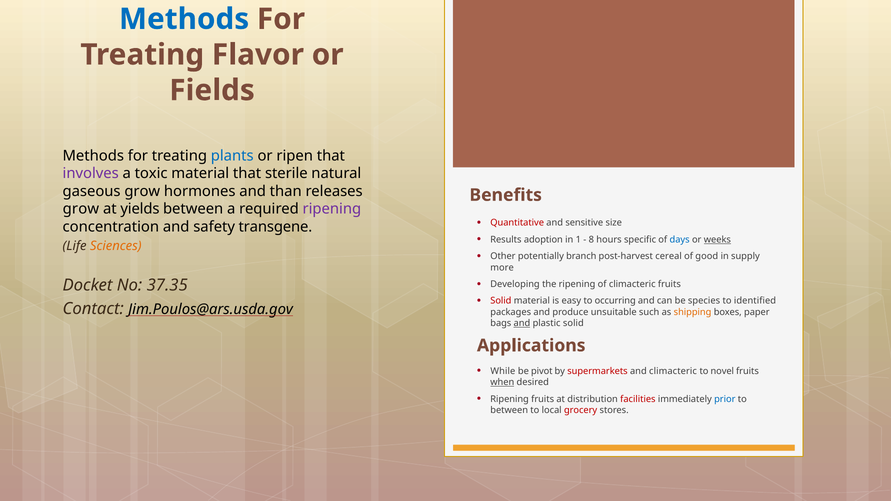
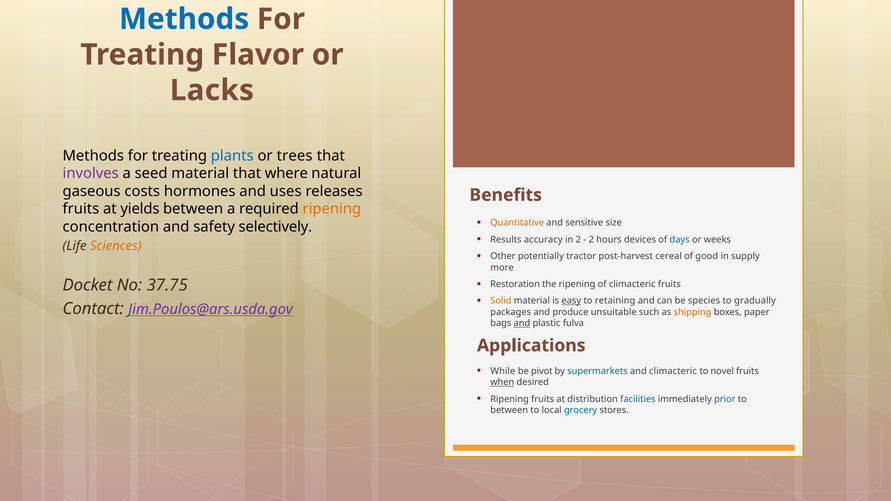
Fields: Fields -> Lacks
ripen: ripen -> trees
toxic: toxic -> seed
sterile: sterile -> where
gaseous grow: grow -> costs
than: than -> uses
grow at (81, 209): grow -> fruits
ripening at (332, 209) colour: purple -> orange
Quantitative colour: red -> orange
transgene: transgene -> selectively
adoption: adoption -> accuracy
in 1: 1 -> 2
8 at (591, 240): 8 -> 2
specific: specific -> devices
weeks underline: present -> none
branch: branch -> tractor
Developing: Developing -> Restoration
37.35: 37.35 -> 37.75
Solid at (501, 301) colour: red -> orange
easy underline: none -> present
occurring: occurring -> retaining
identified: identified -> gradually
Jim.Poulos@ars.usda.gov colour: black -> purple
plastic solid: solid -> fulva
supermarkets colour: red -> blue
facilities colour: red -> blue
grocery colour: red -> blue
